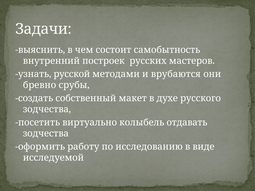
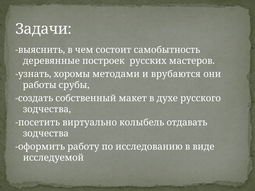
внутренний: внутренний -> деревянные
русской: русской -> хоромы
бревно: бревно -> работы
